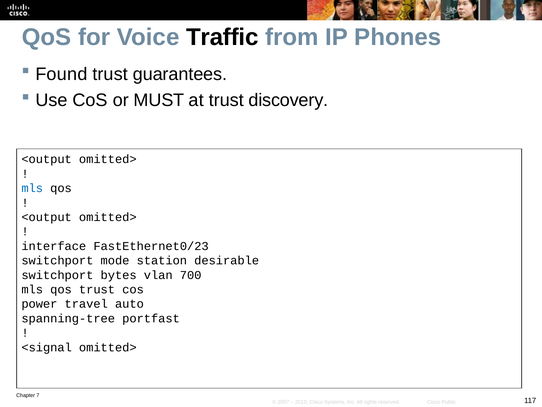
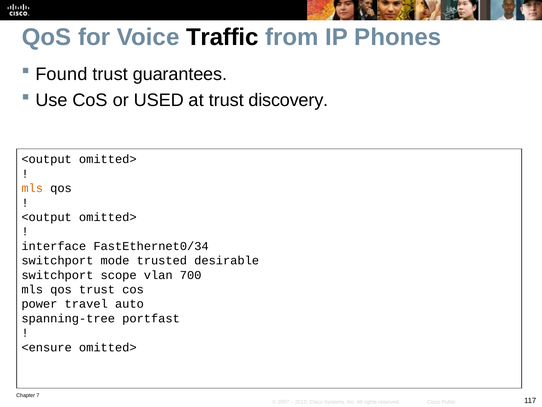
MUST: MUST -> USED
mls at (32, 188) colour: blue -> orange
FastEthernet0/23: FastEthernet0/23 -> FastEthernet0/34
station: station -> trusted
bytes: bytes -> scope
<signal: <signal -> <ensure
